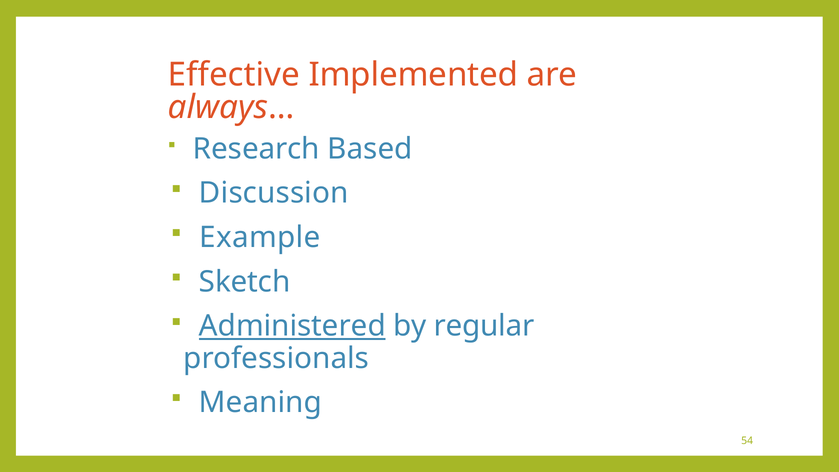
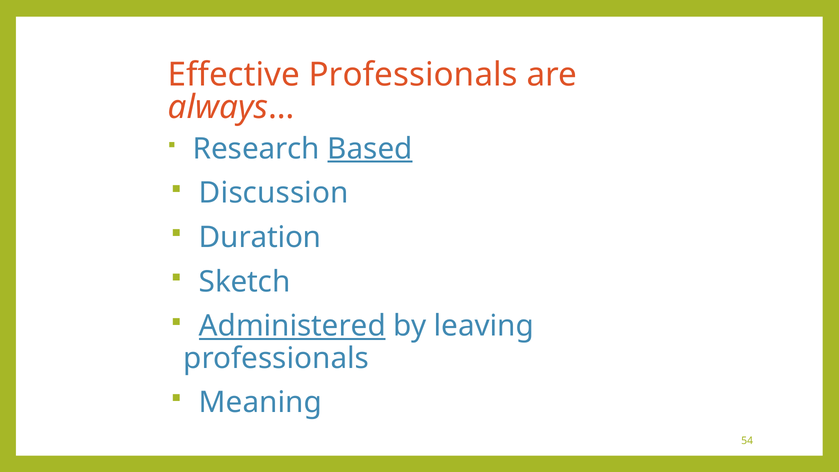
Effective Implemented: Implemented -> Professionals
Based underline: none -> present
Example: Example -> Duration
regular: regular -> leaving
